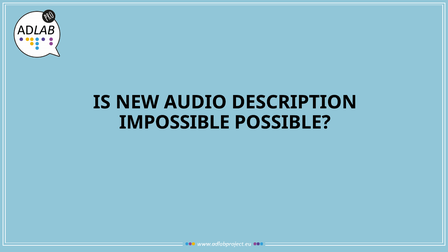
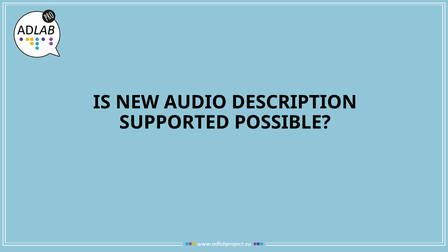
IMPOSSIBLE: IMPOSSIBLE -> SUPPORTED
